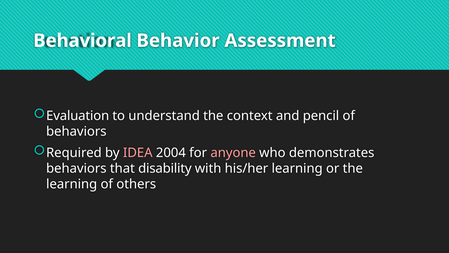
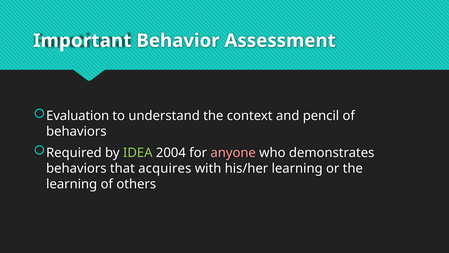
Behavioral: Behavioral -> Important
IDEA colour: pink -> light green
disability: disability -> acquires
